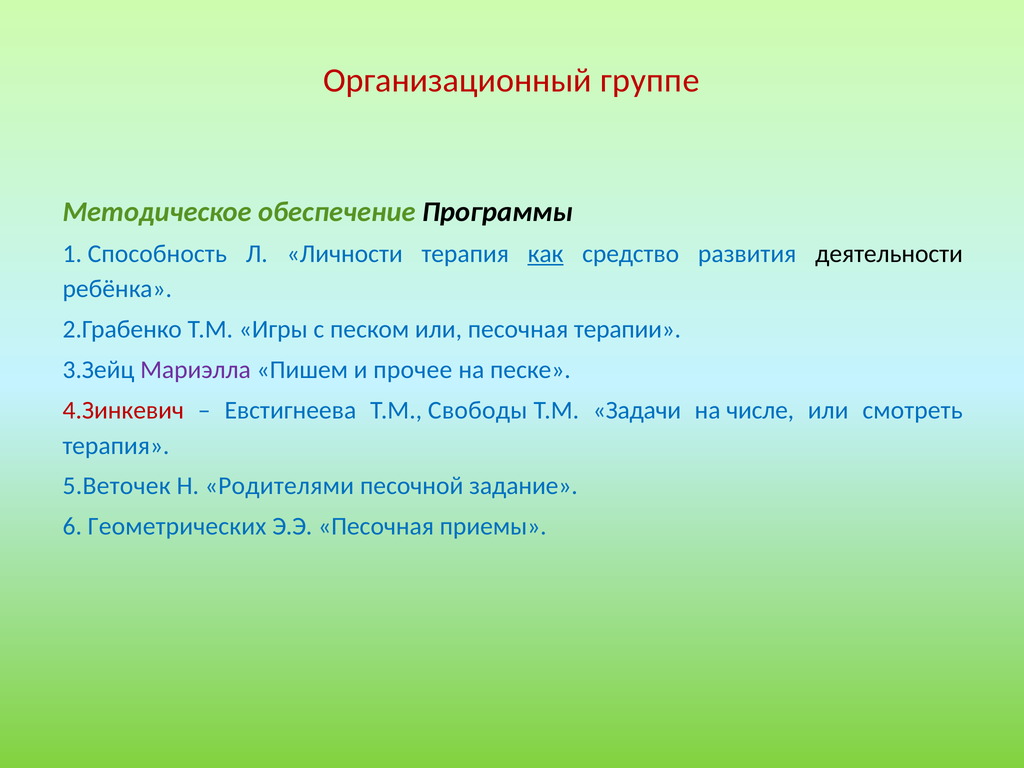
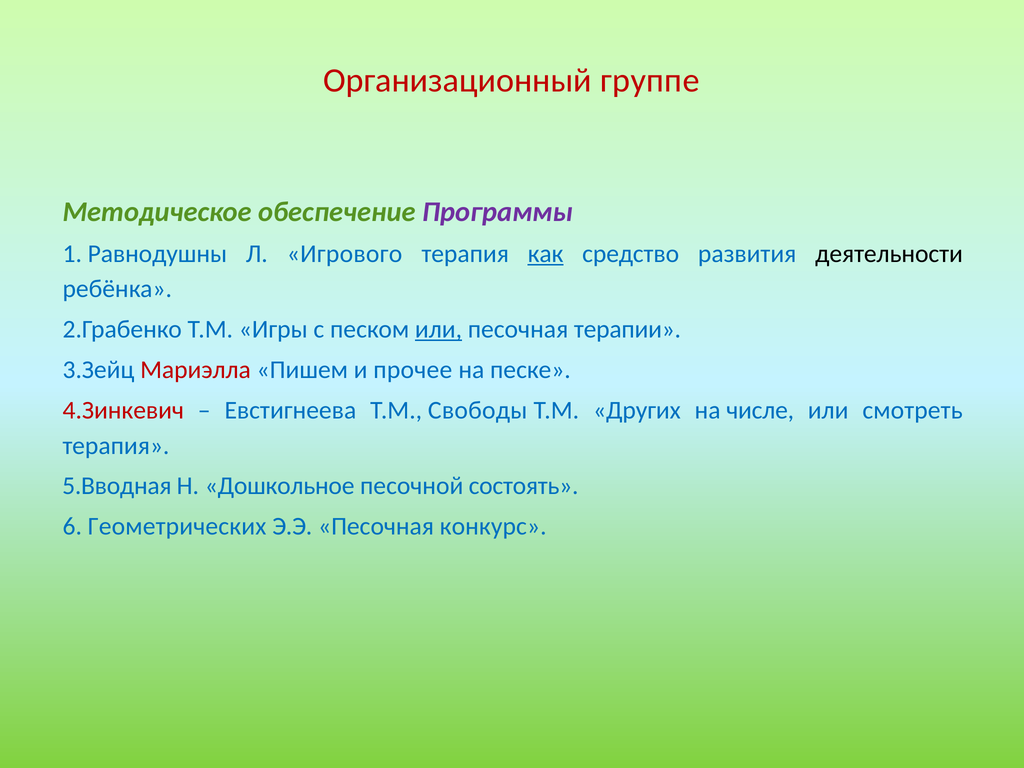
Программы colour: black -> purple
Способность: Способность -> Равнодушны
Личности: Личности -> Игрового
или at (439, 329) underline: none -> present
Мариэлла colour: purple -> red
Задачи: Задачи -> Других
5.Веточек: 5.Веточек -> 5.Вводная
Родителями: Родителями -> Дошкольное
задание: задание -> состоять
приемы: приемы -> конкурс
